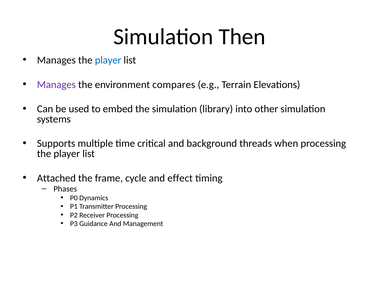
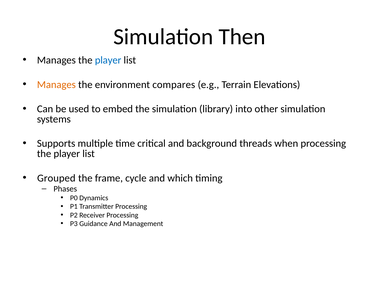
Manages at (56, 85) colour: purple -> orange
Attached: Attached -> Grouped
effect: effect -> which
